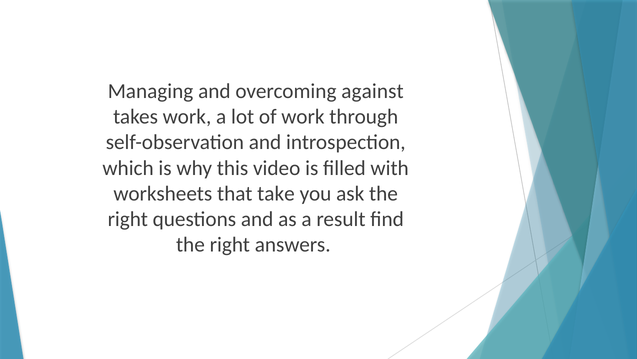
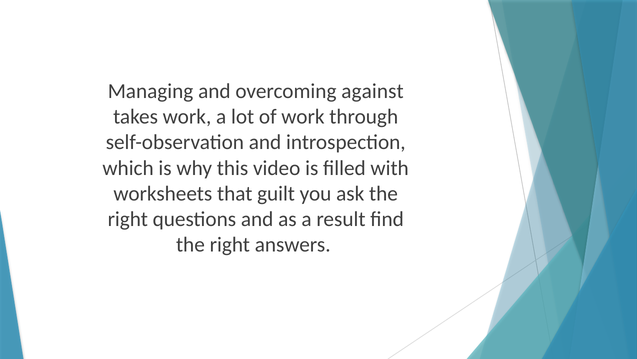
take: take -> guilt
